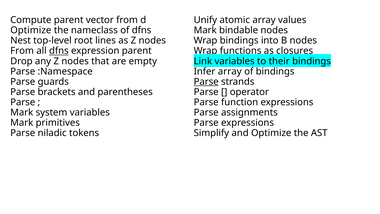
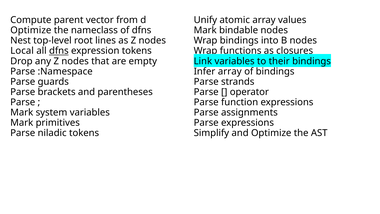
From at (22, 51): From -> Local
expression parent: parent -> tokens
Parse at (206, 82) underline: present -> none
